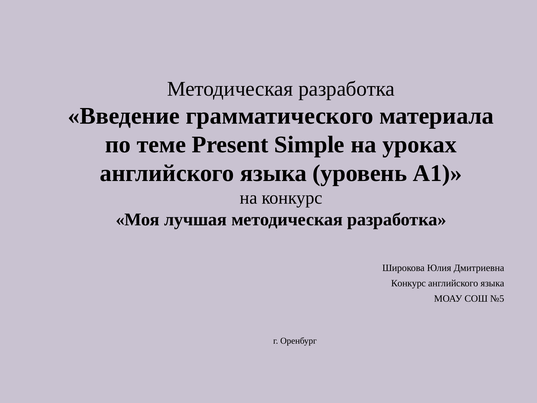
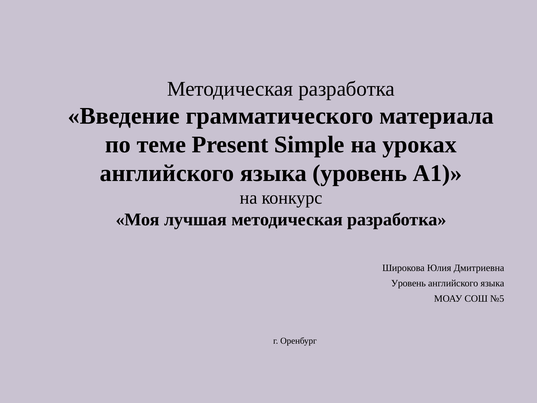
Конкурс at (408, 283): Конкурс -> Уровень
